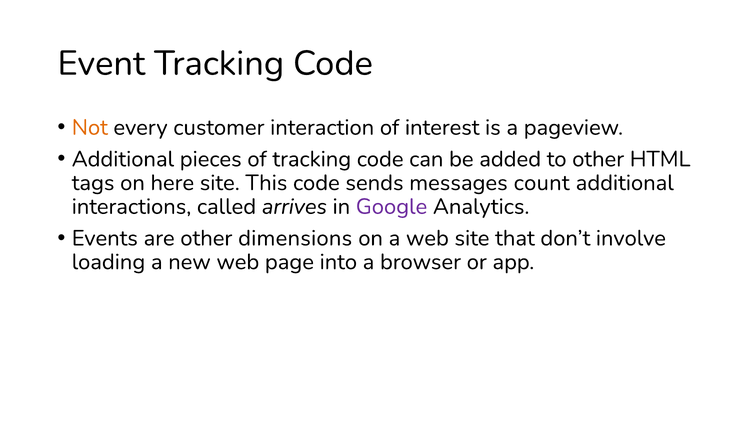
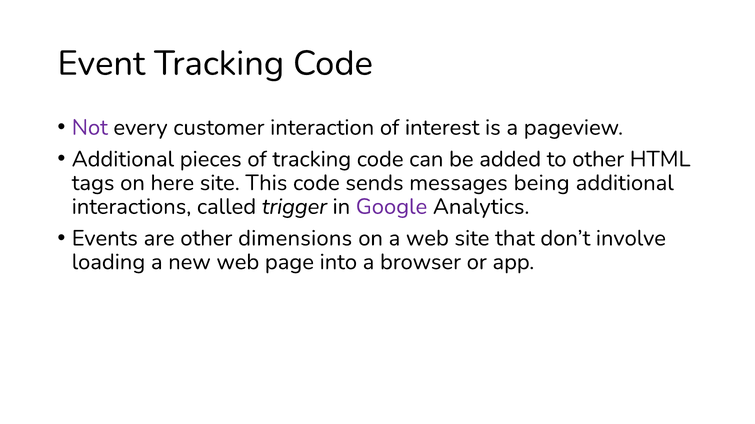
Not colour: orange -> purple
count: count -> being
arrives: arrives -> trigger
